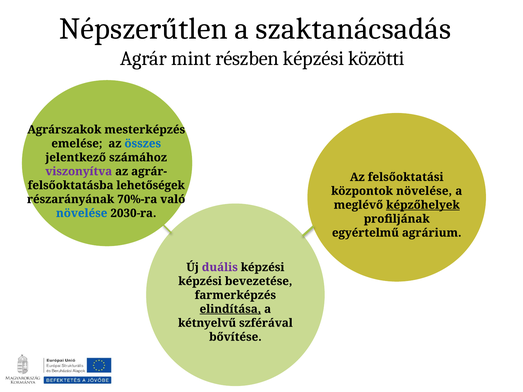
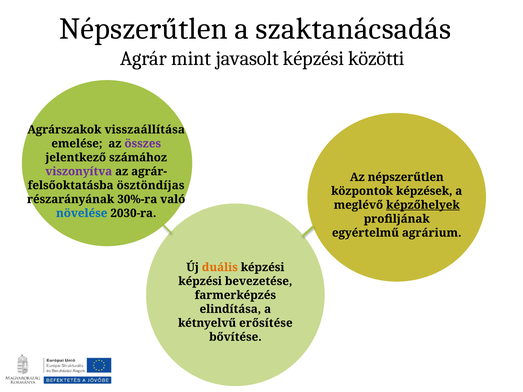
részben: részben -> javasolt
mesterképzés: mesterképzés -> visszaállítása
összes colour: blue -> purple
Az felsőoktatási: felsőoktatási -> népszerűtlen
lehetőségek: lehetőségek -> ösztöndíjas
központok növelése: növelése -> képzések
70%-ra: 70%-ra -> 30%-ra
duális colour: purple -> orange
elindítása underline: present -> none
szférával: szférával -> erősítése
